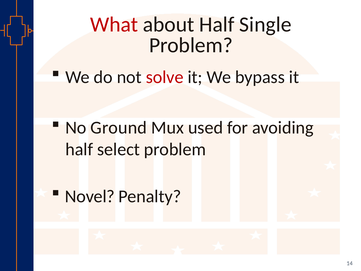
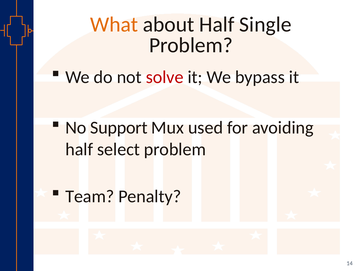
What colour: red -> orange
Ground: Ground -> Support
Novel: Novel -> Team
